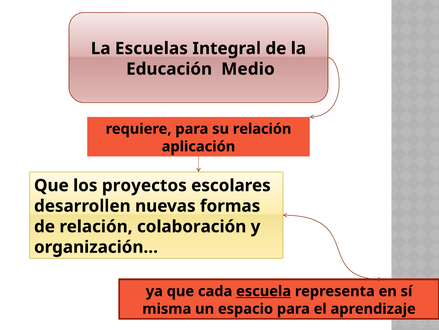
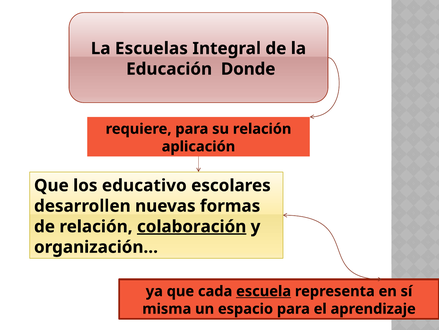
Medio: Medio -> Donde
proyectos: proyectos -> educativo
colaboración underline: none -> present
